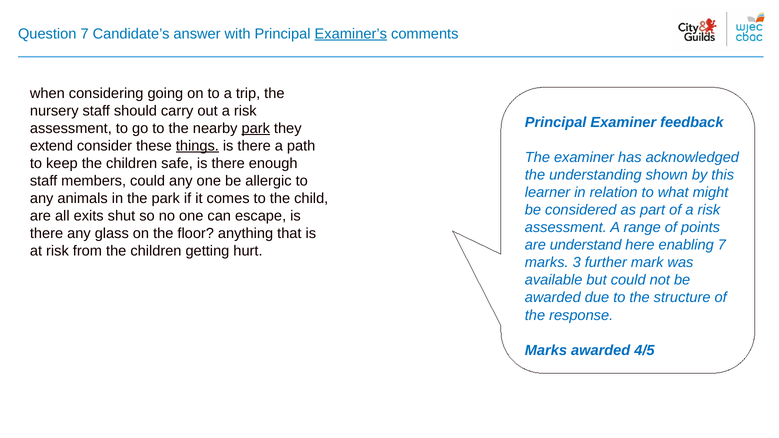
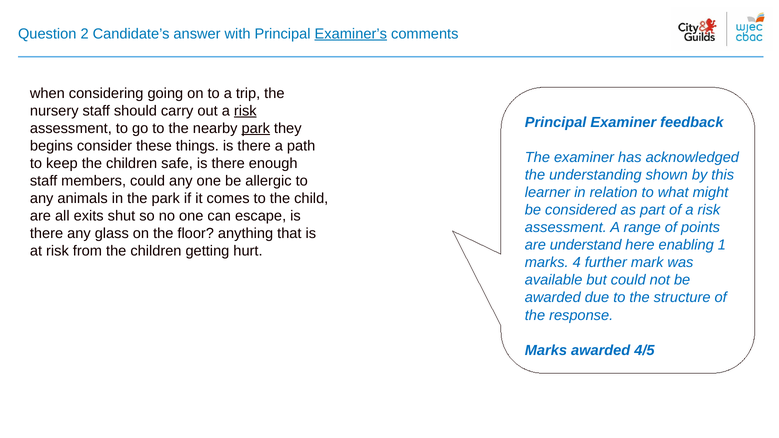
Question 7: 7 -> 2
risk at (245, 111) underline: none -> present
extend: extend -> begins
things underline: present -> none
enabling 7: 7 -> 1
3: 3 -> 4
